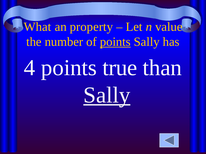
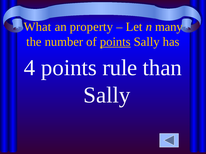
value: value -> many
true: true -> rule
Sally at (107, 95) underline: present -> none
